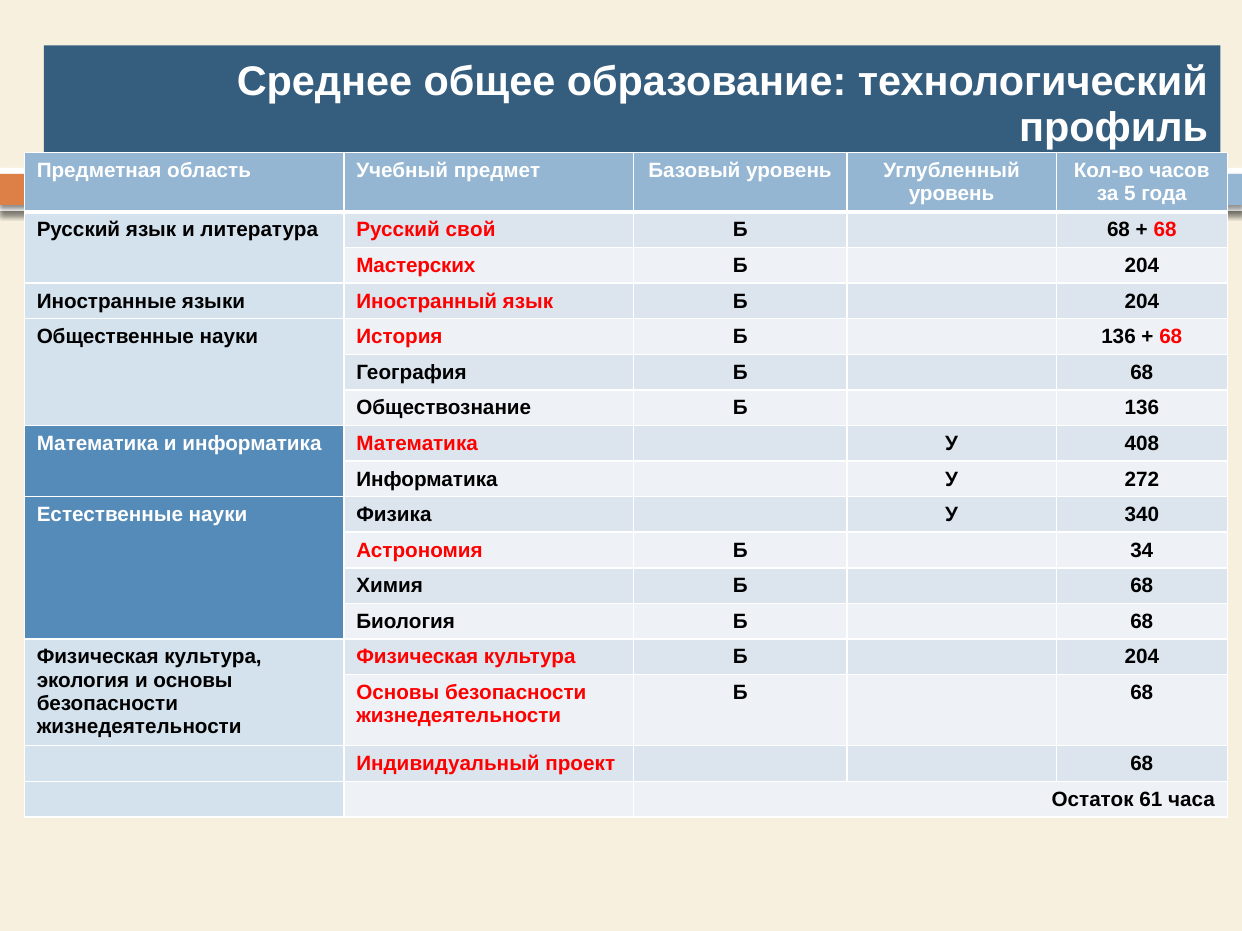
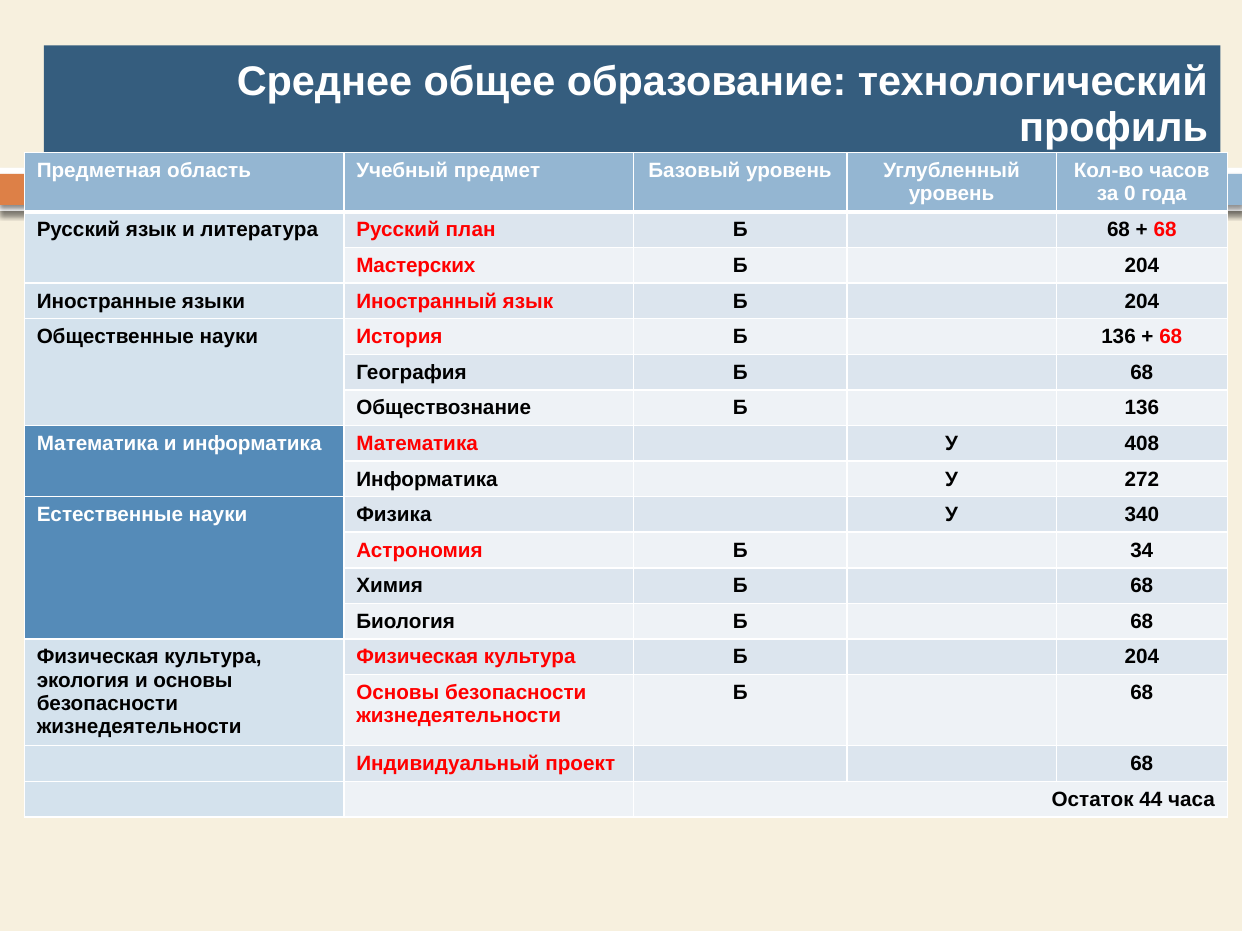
5: 5 -> 0
свой: свой -> план
61: 61 -> 44
